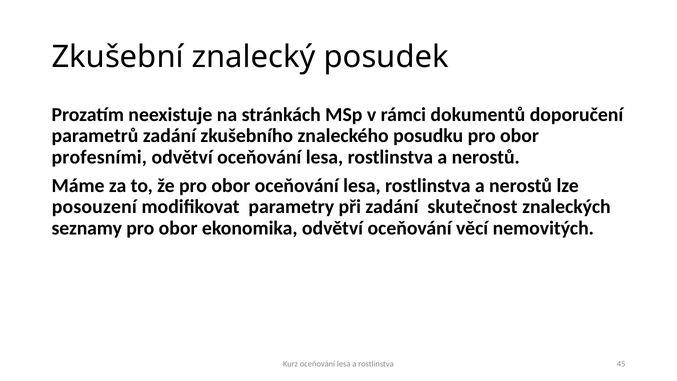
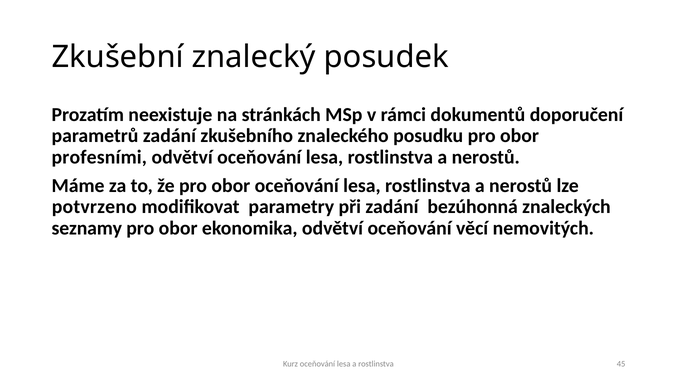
posouzení: posouzení -> potvrzeno
skutečnost: skutečnost -> bezúhonná
